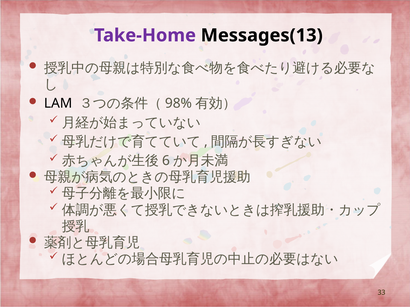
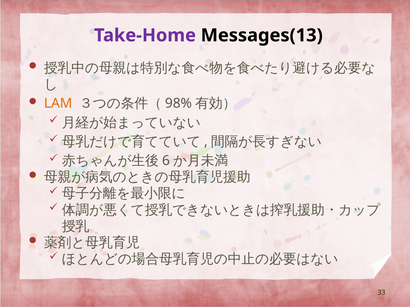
LAM colour: black -> orange
